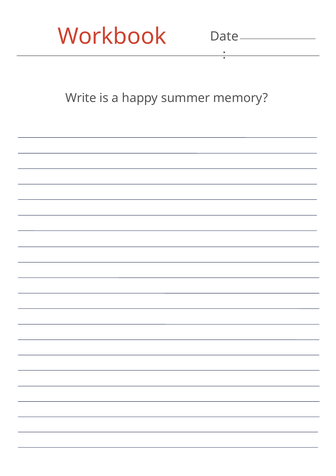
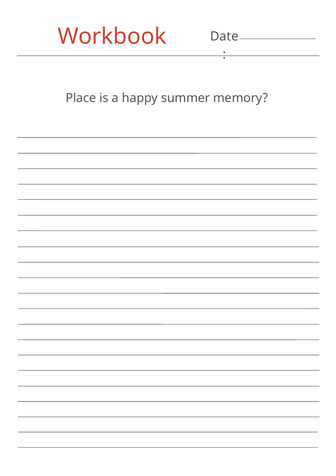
Write: Write -> Place
